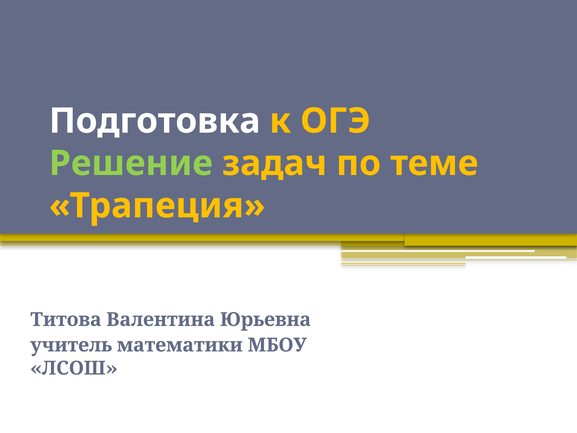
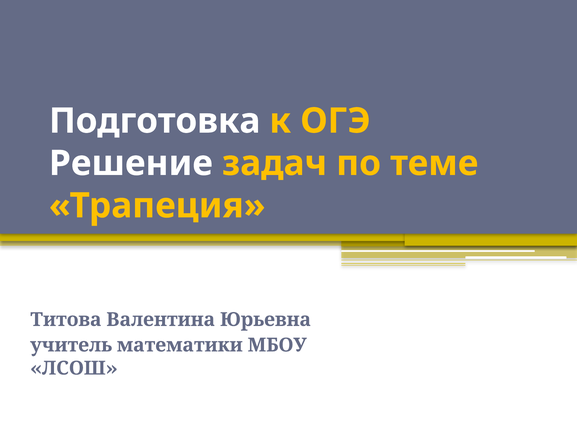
Решение colour: light green -> white
